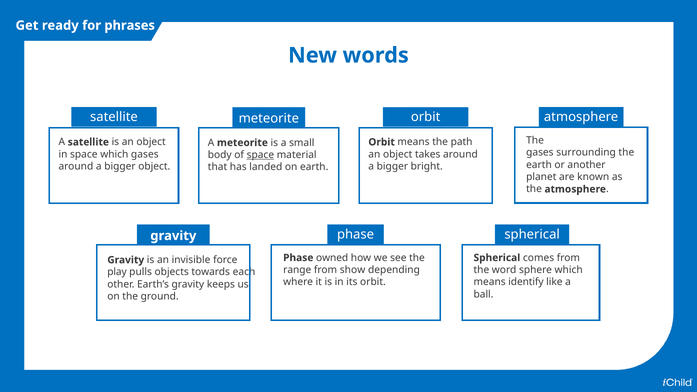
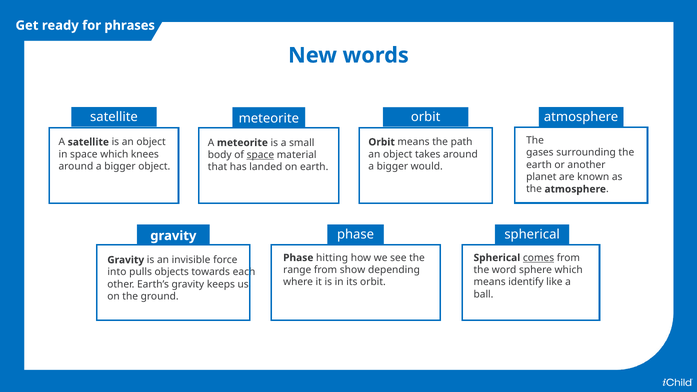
which gases: gases -> knees
bright: bright -> would
owned: owned -> hitting
comes underline: none -> present
play: play -> into
